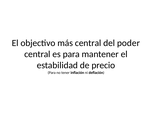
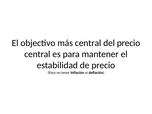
del poder: poder -> precio
